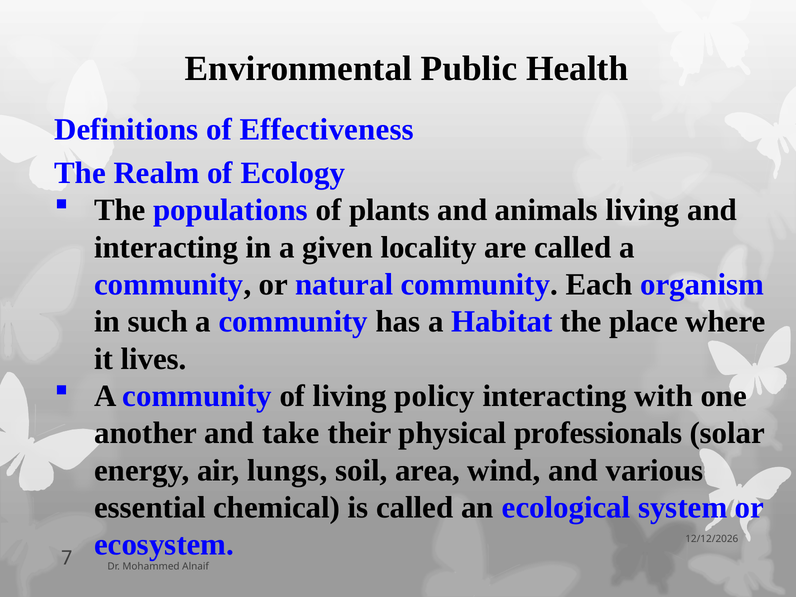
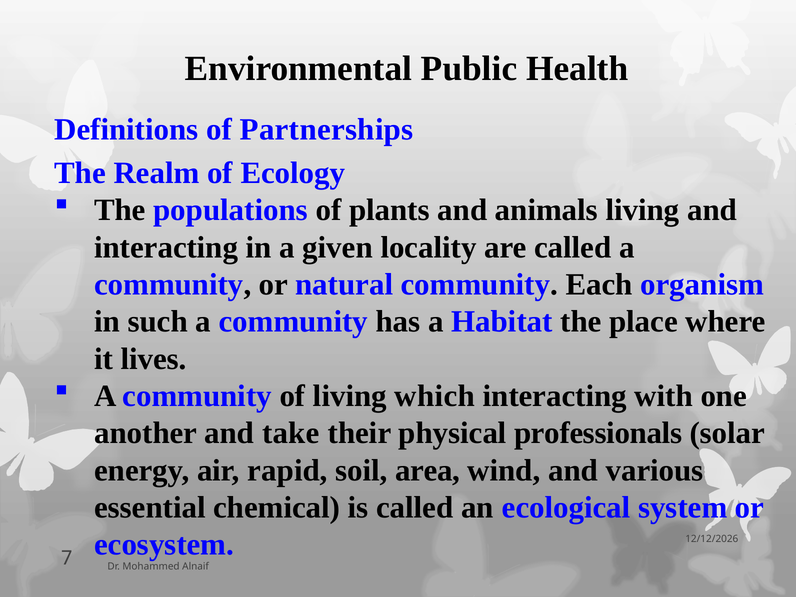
Effectiveness: Effectiveness -> Partnerships
policy: policy -> which
lungs: lungs -> rapid
